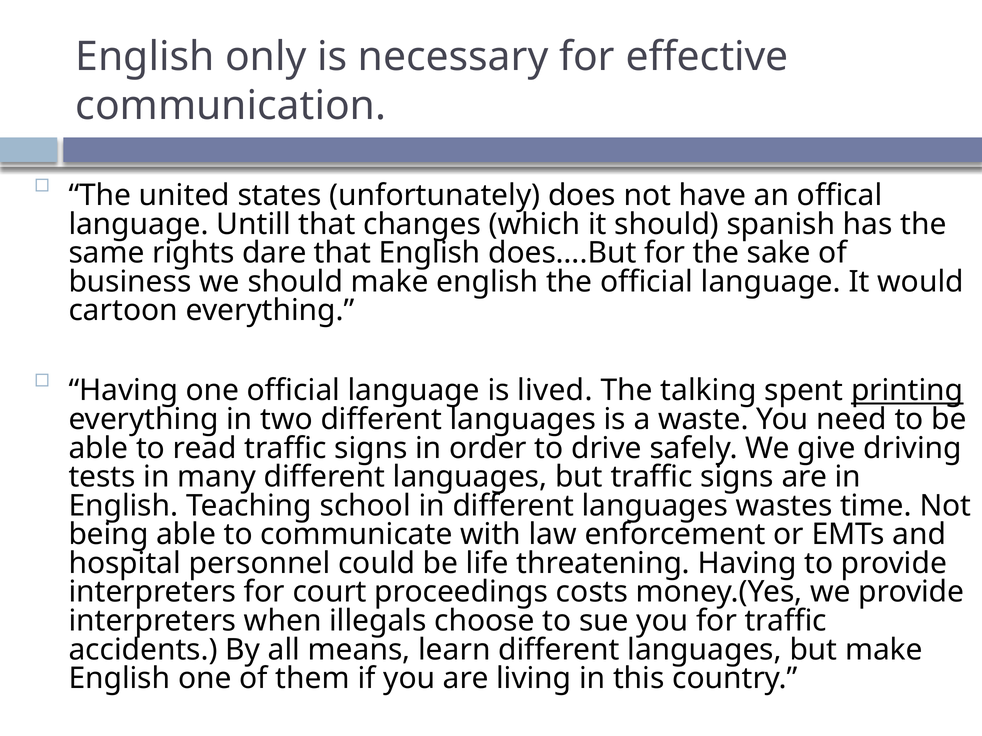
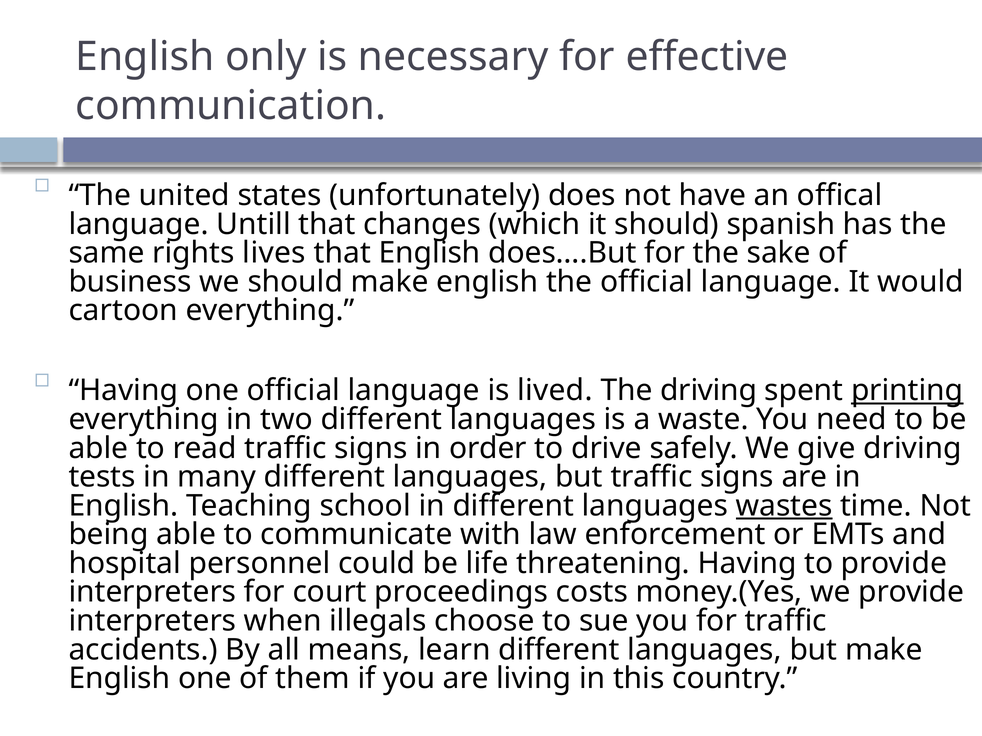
dare: dare -> lives
The talking: talking -> driving
wastes underline: none -> present
